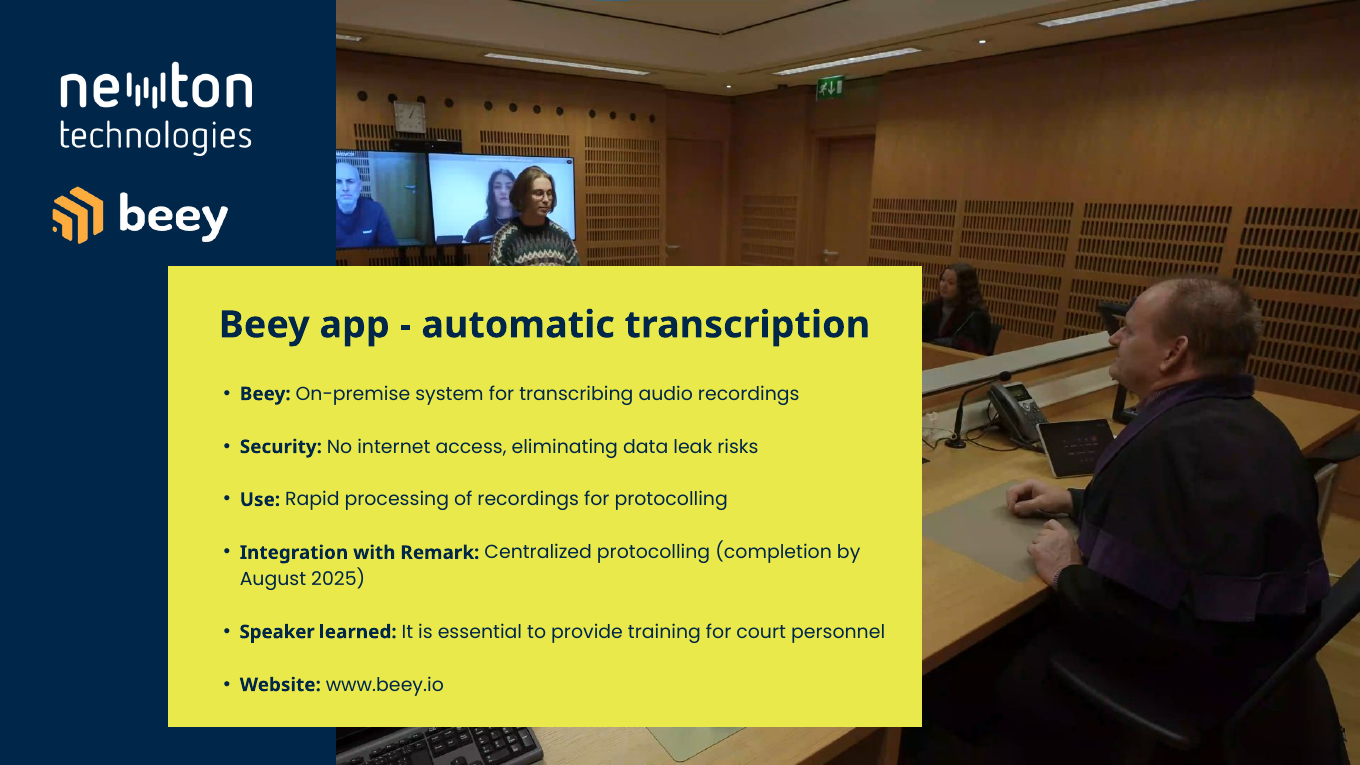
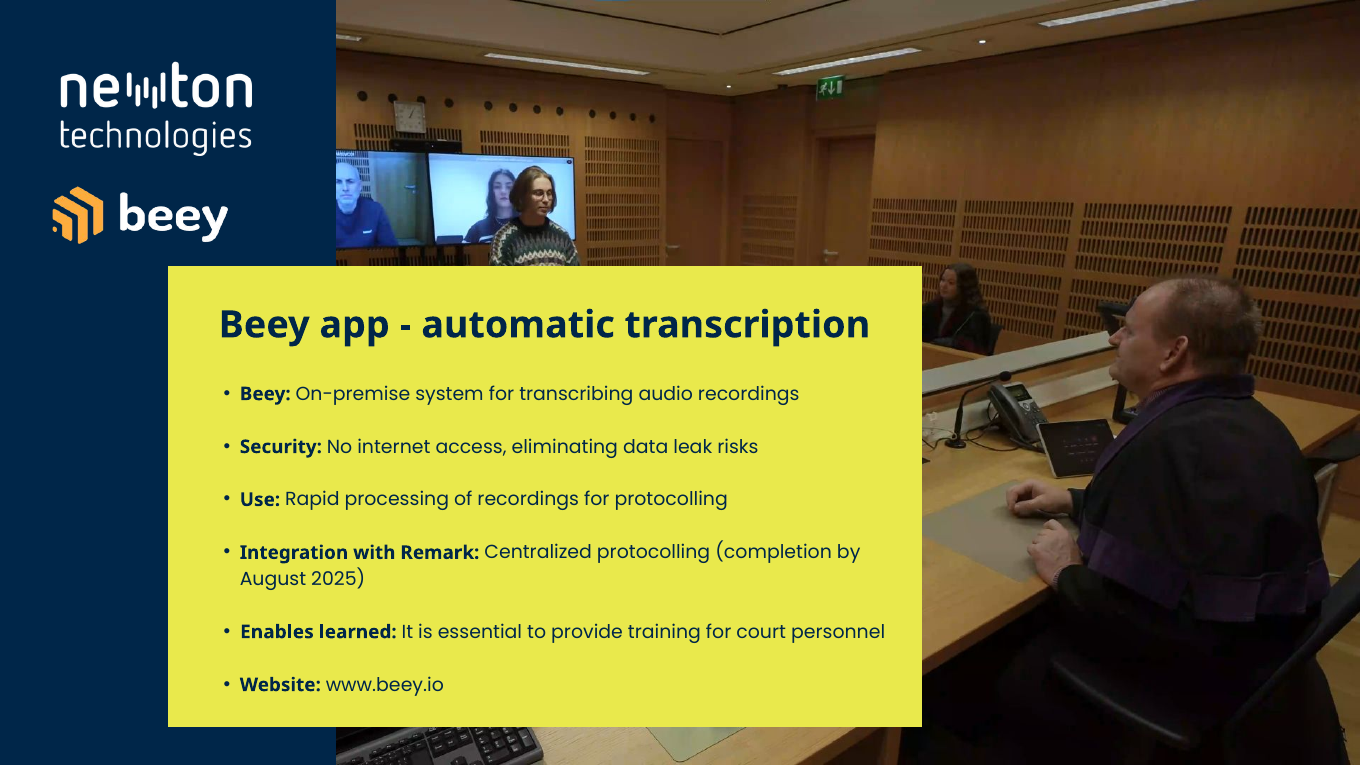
Speaker: Speaker -> Enables
